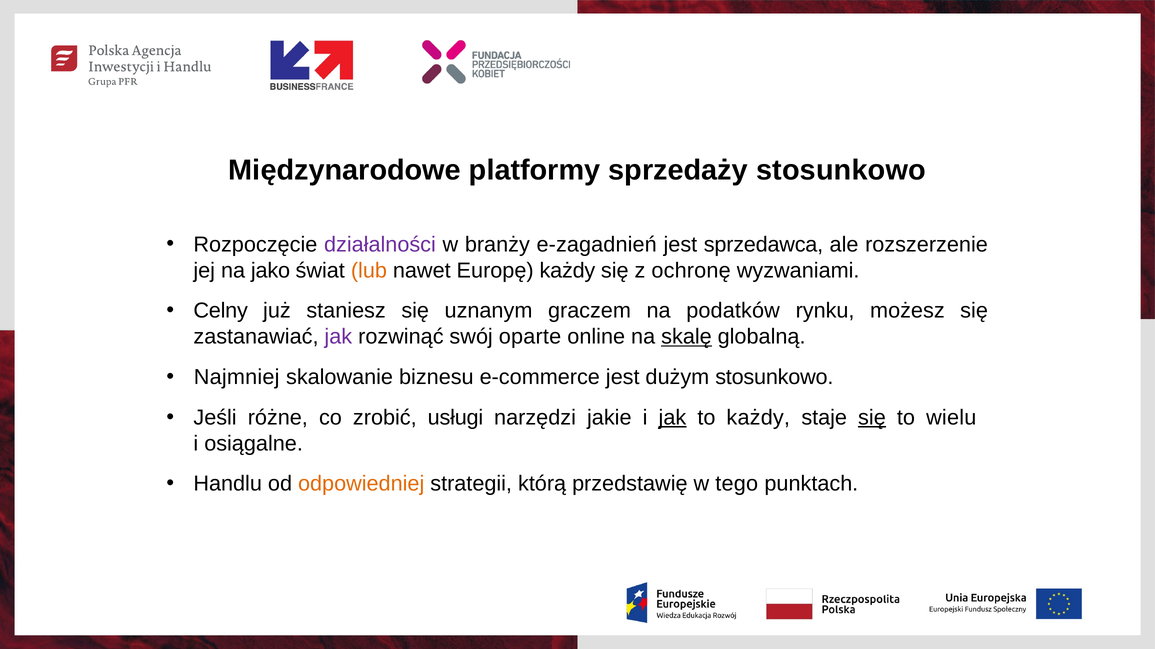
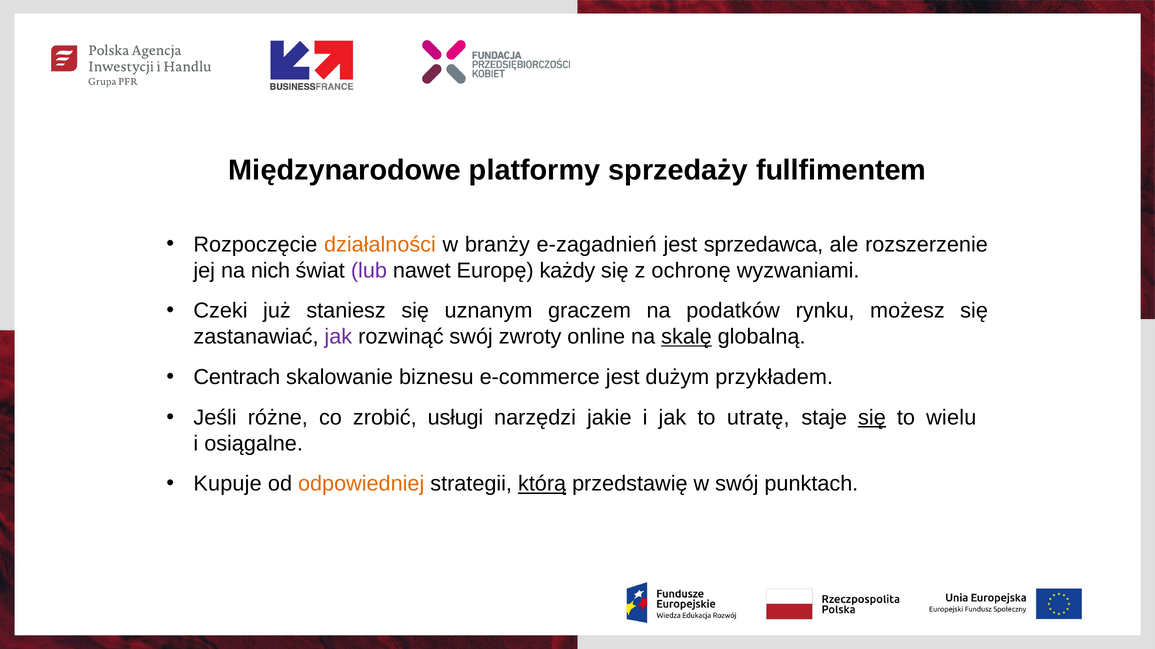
sprzedaży stosunkowo: stosunkowo -> fullfimentem
działalności colour: purple -> orange
jako: jako -> nich
lub colour: orange -> purple
Celny: Celny -> Czeki
oparte: oparte -> zwroty
Najmniej: Najmniej -> Centrach
dużym stosunkowo: stosunkowo -> przykładem
jak at (672, 418) underline: present -> none
to każdy: każdy -> utratę
Handlu: Handlu -> Kupuje
którą underline: none -> present
w tego: tego -> swój
